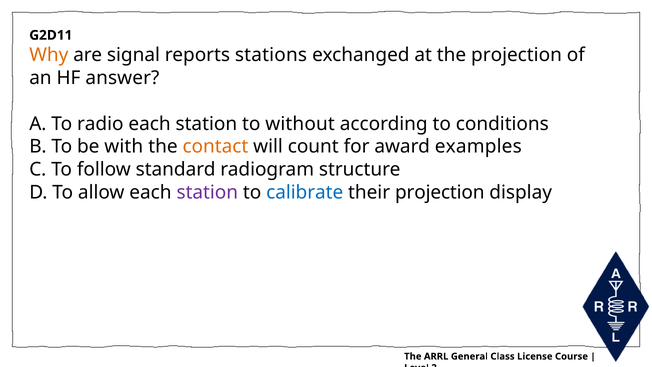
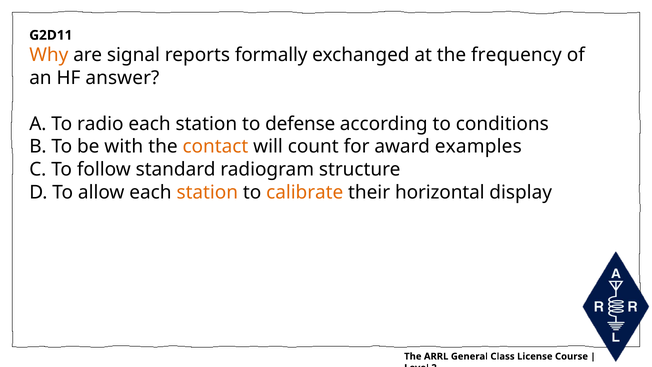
stations: stations -> formally
the projection: projection -> frequency
without: without -> defense
station at (207, 192) colour: purple -> orange
calibrate colour: blue -> orange
their projection: projection -> horizontal
